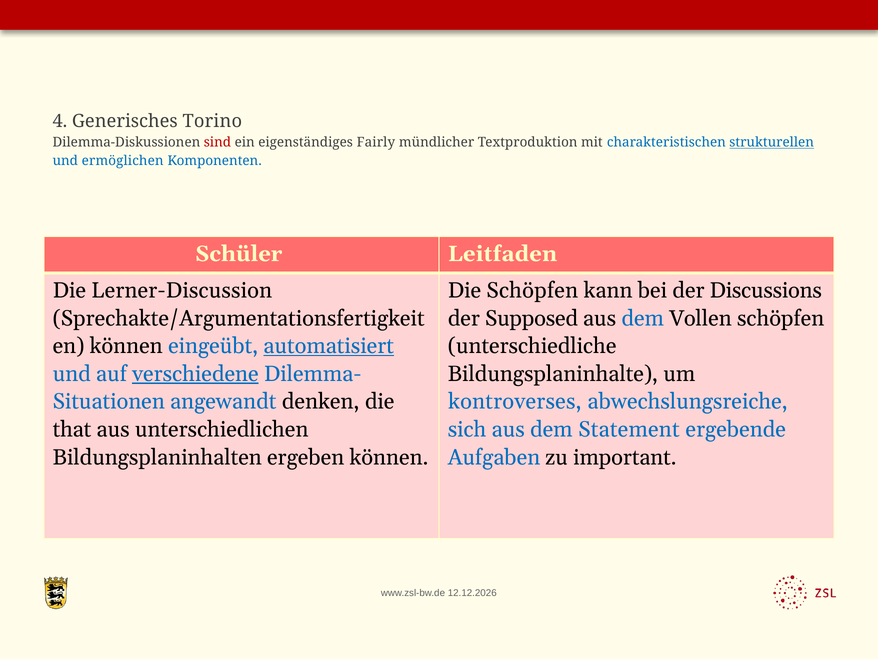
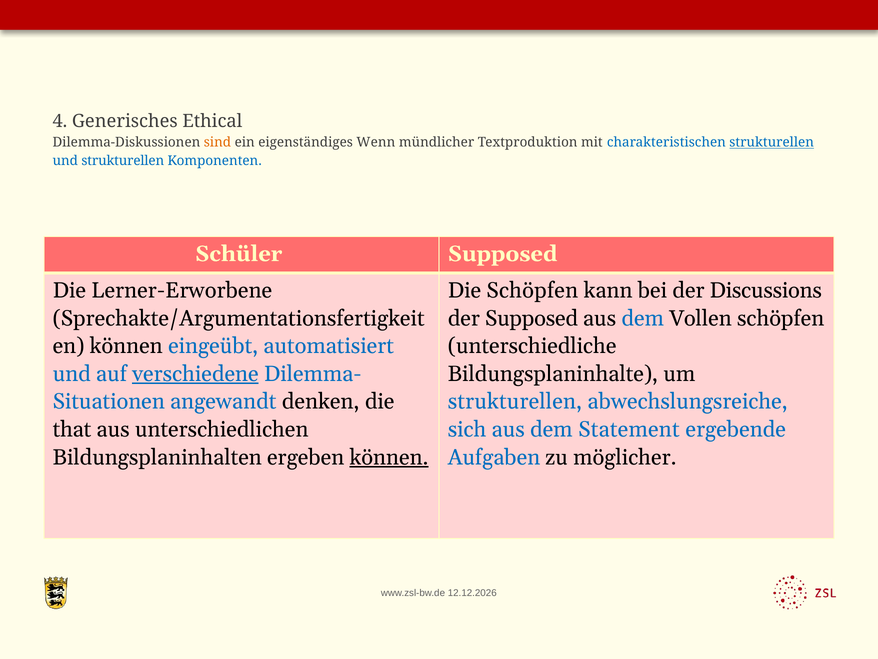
Torino: Torino -> Ethical
sind colour: red -> orange
Fairly: Fairly -> Wenn
und ermöglichen: ermöglichen -> strukturellen
Schüler Leitfaden: Leitfaden -> Supposed
Lerner-Discussion: Lerner-Discussion -> Lerner-Erworbene
automatisiert underline: present -> none
kontroverses at (515, 401): kontroverses -> strukturellen
können at (389, 457) underline: none -> present
important: important -> möglicher
